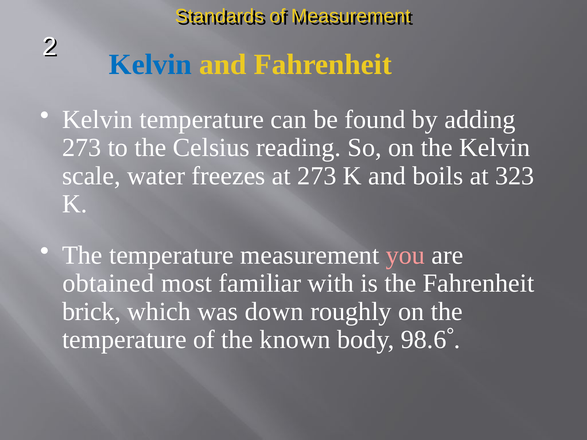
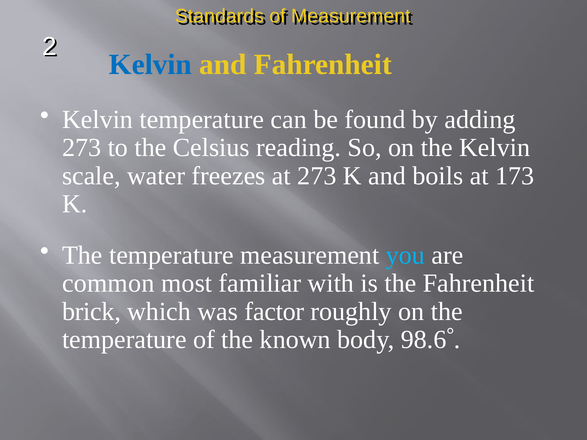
323: 323 -> 173
you colour: pink -> light blue
obtained: obtained -> common
down: down -> factor
